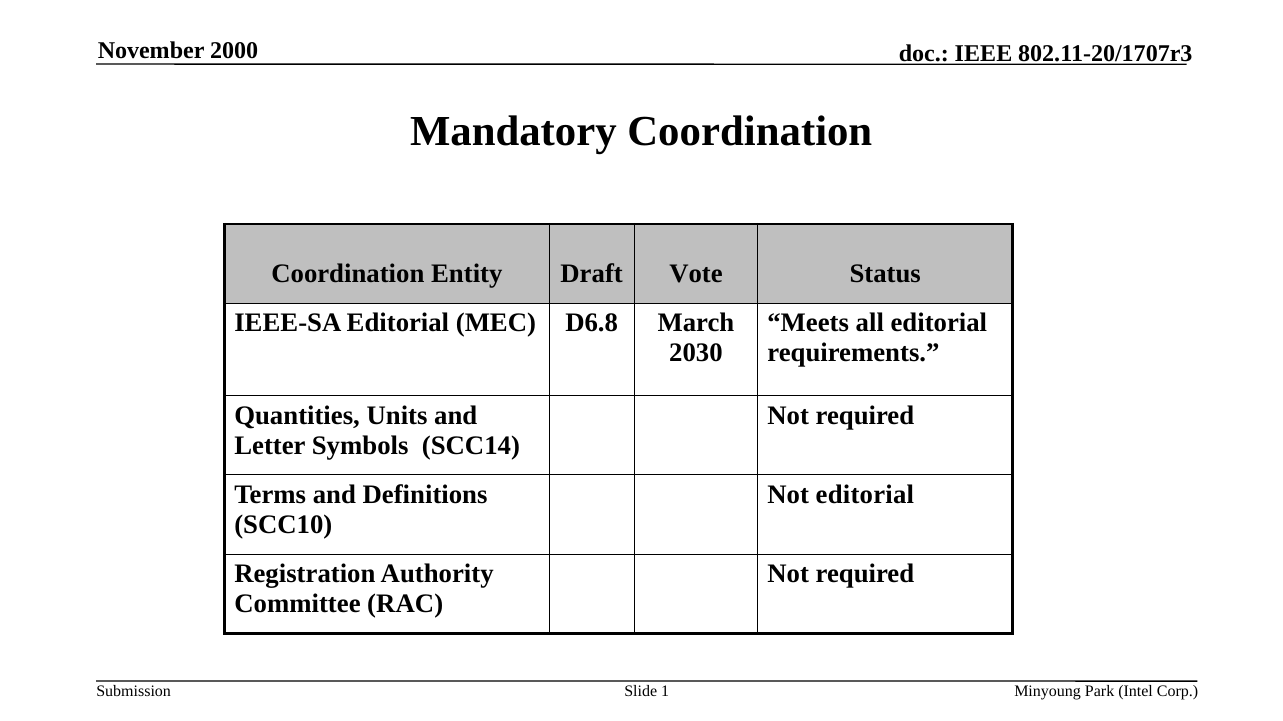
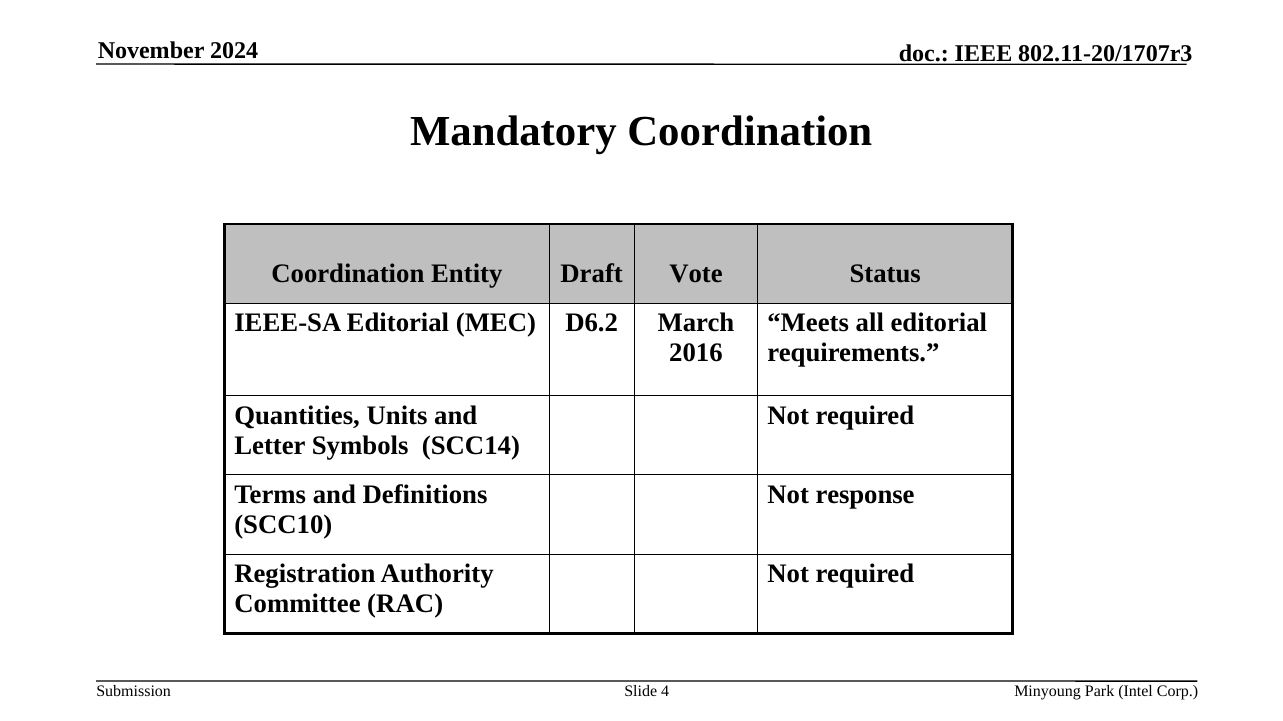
2000: 2000 -> 2024
D6.8: D6.8 -> D6.2
2030: 2030 -> 2016
Not editorial: editorial -> response
1: 1 -> 4
